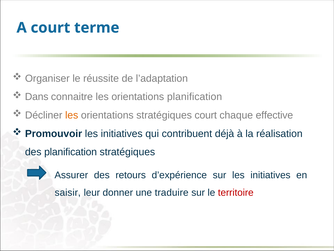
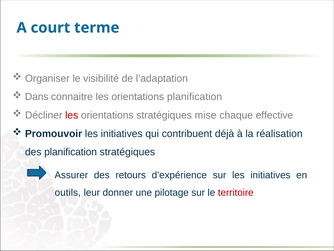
réussite: réussite -> visibilité
les at (72, 115) colour: orange -> red
stratégiques court: court -> mise
saisir: saisir -> outils
traduire: traduire -> pilotage
